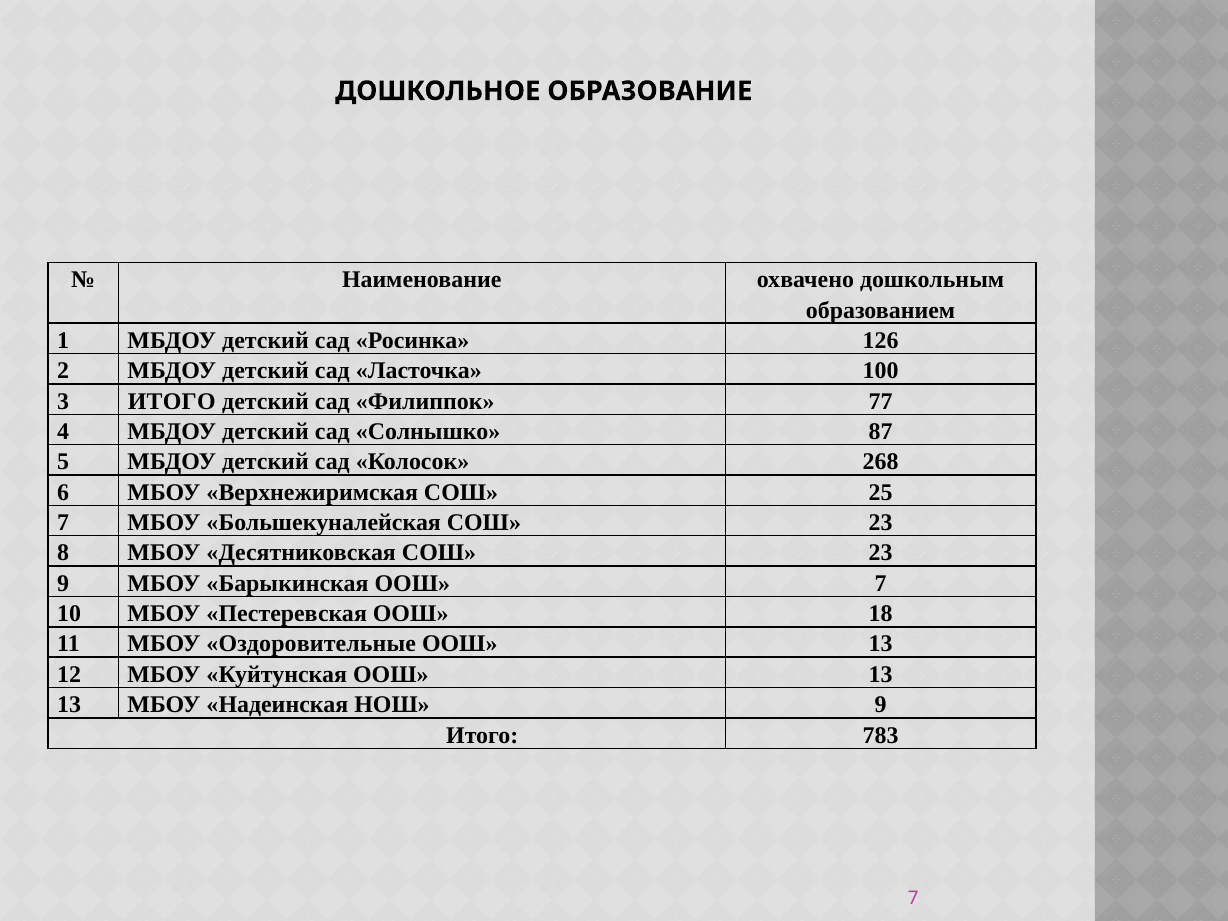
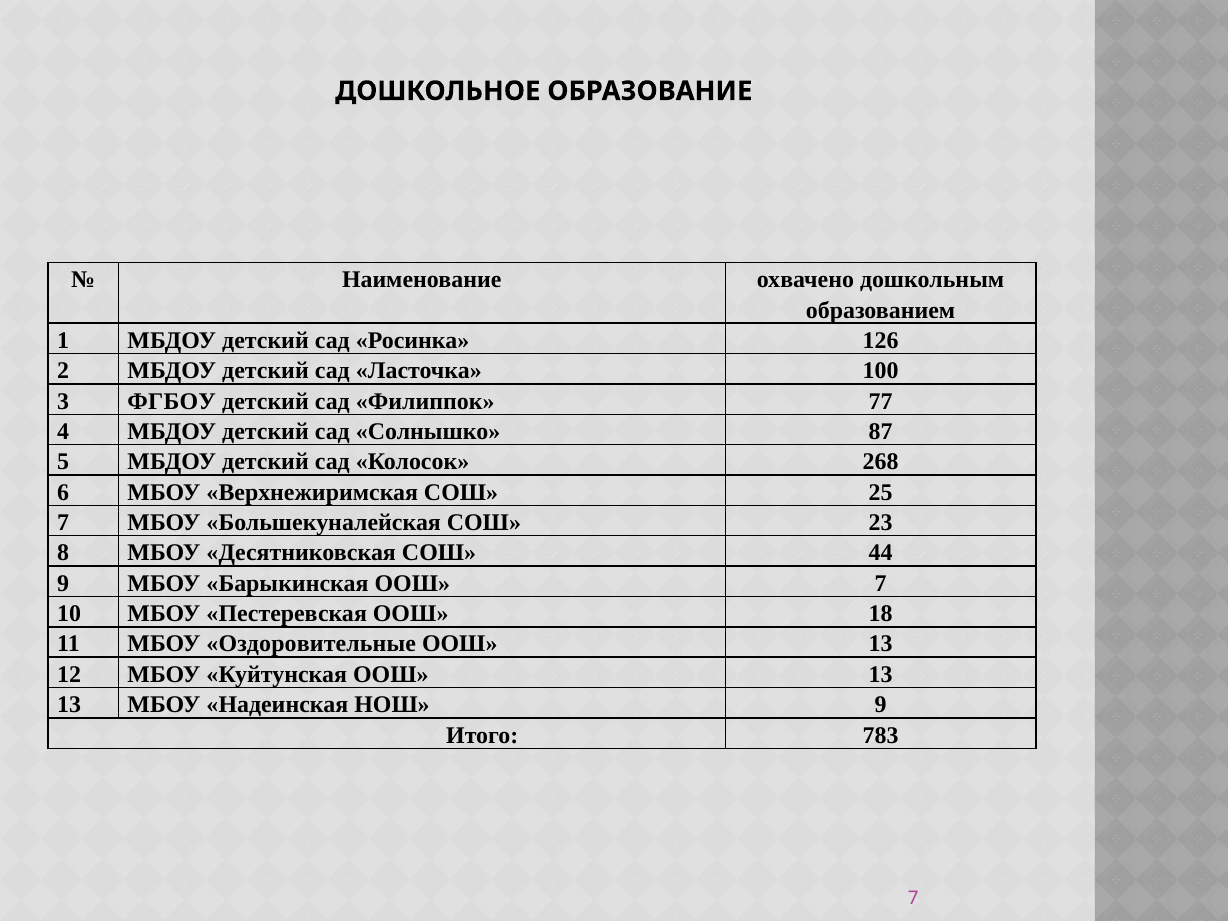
3 ИТОГО: ИТОГО -> ФГБОУ
Десятниковская СОШ 23: 23 -> 44
